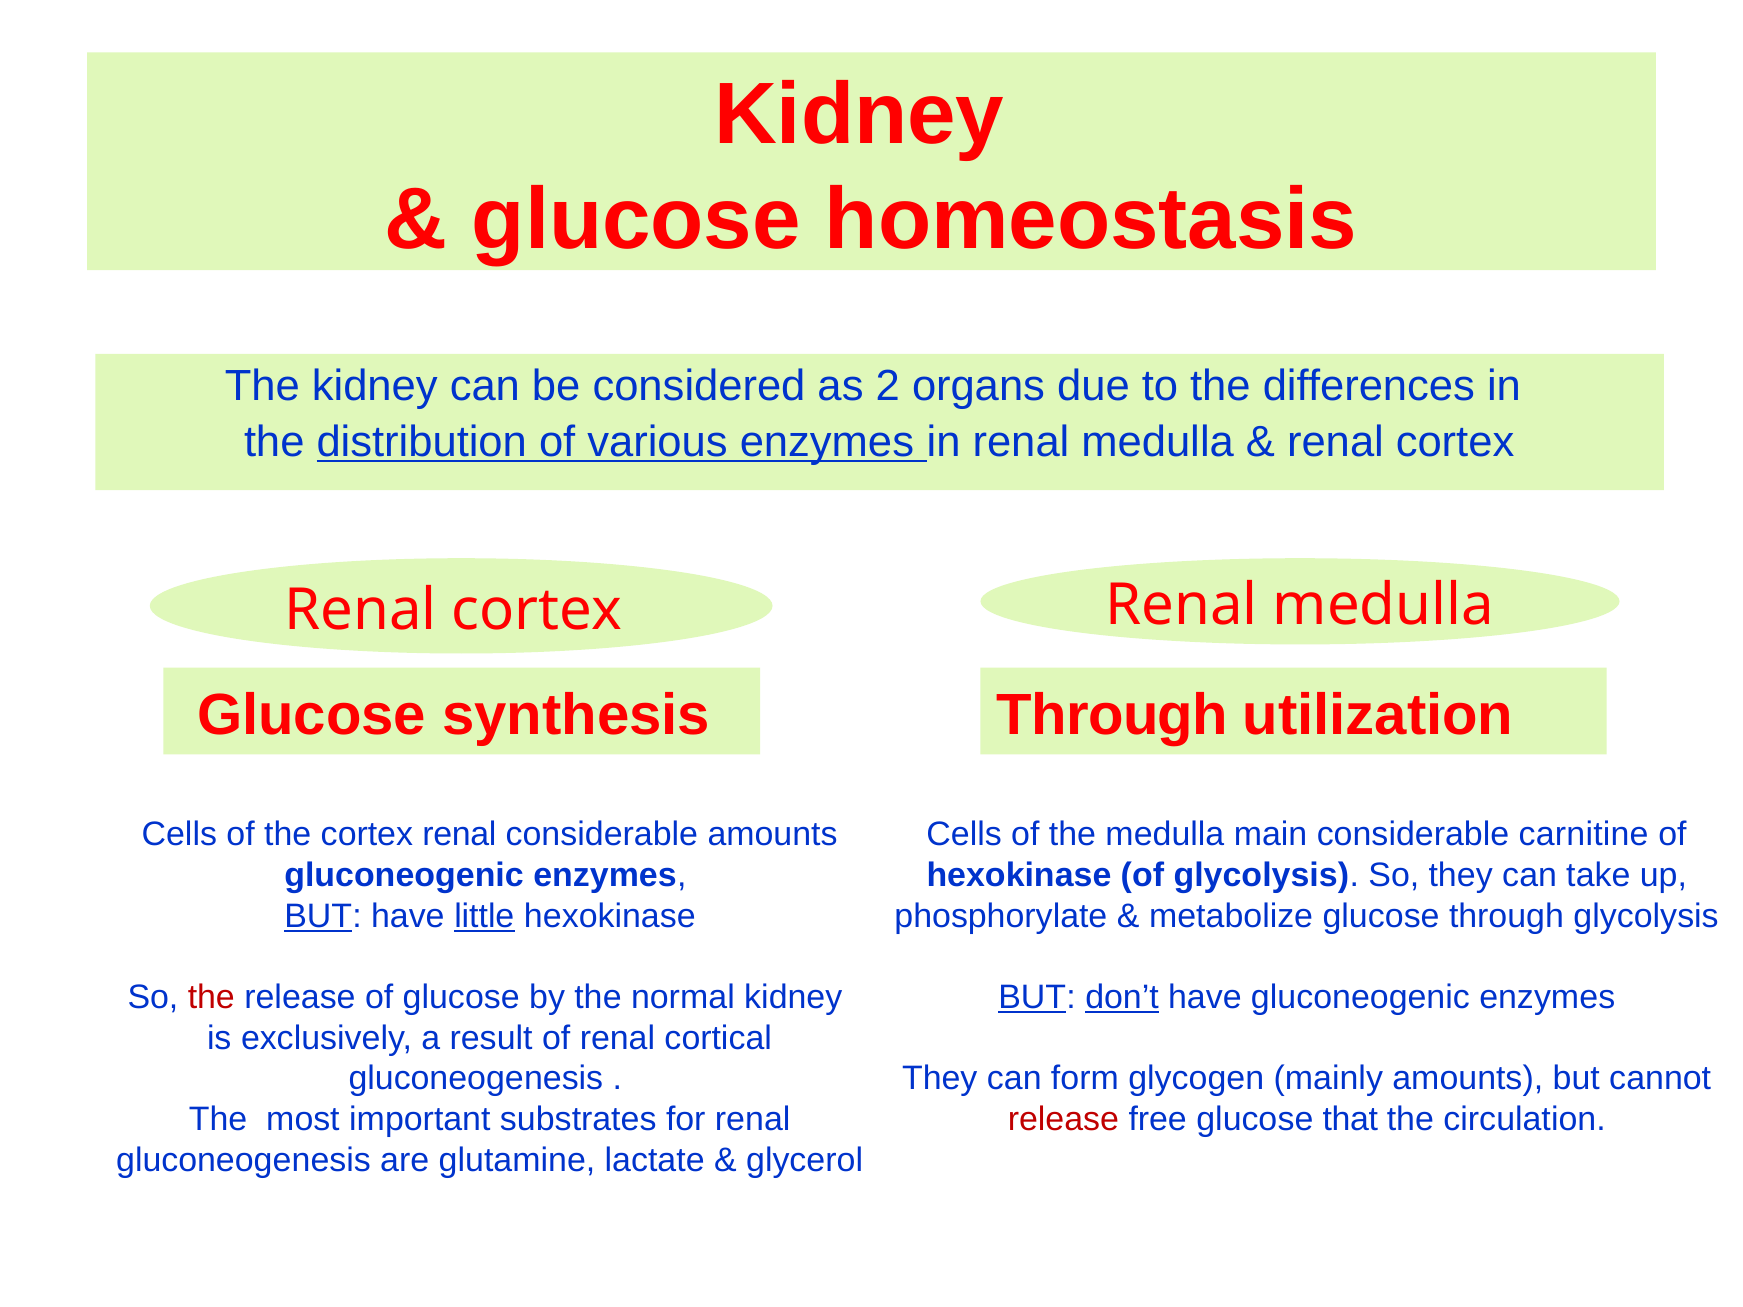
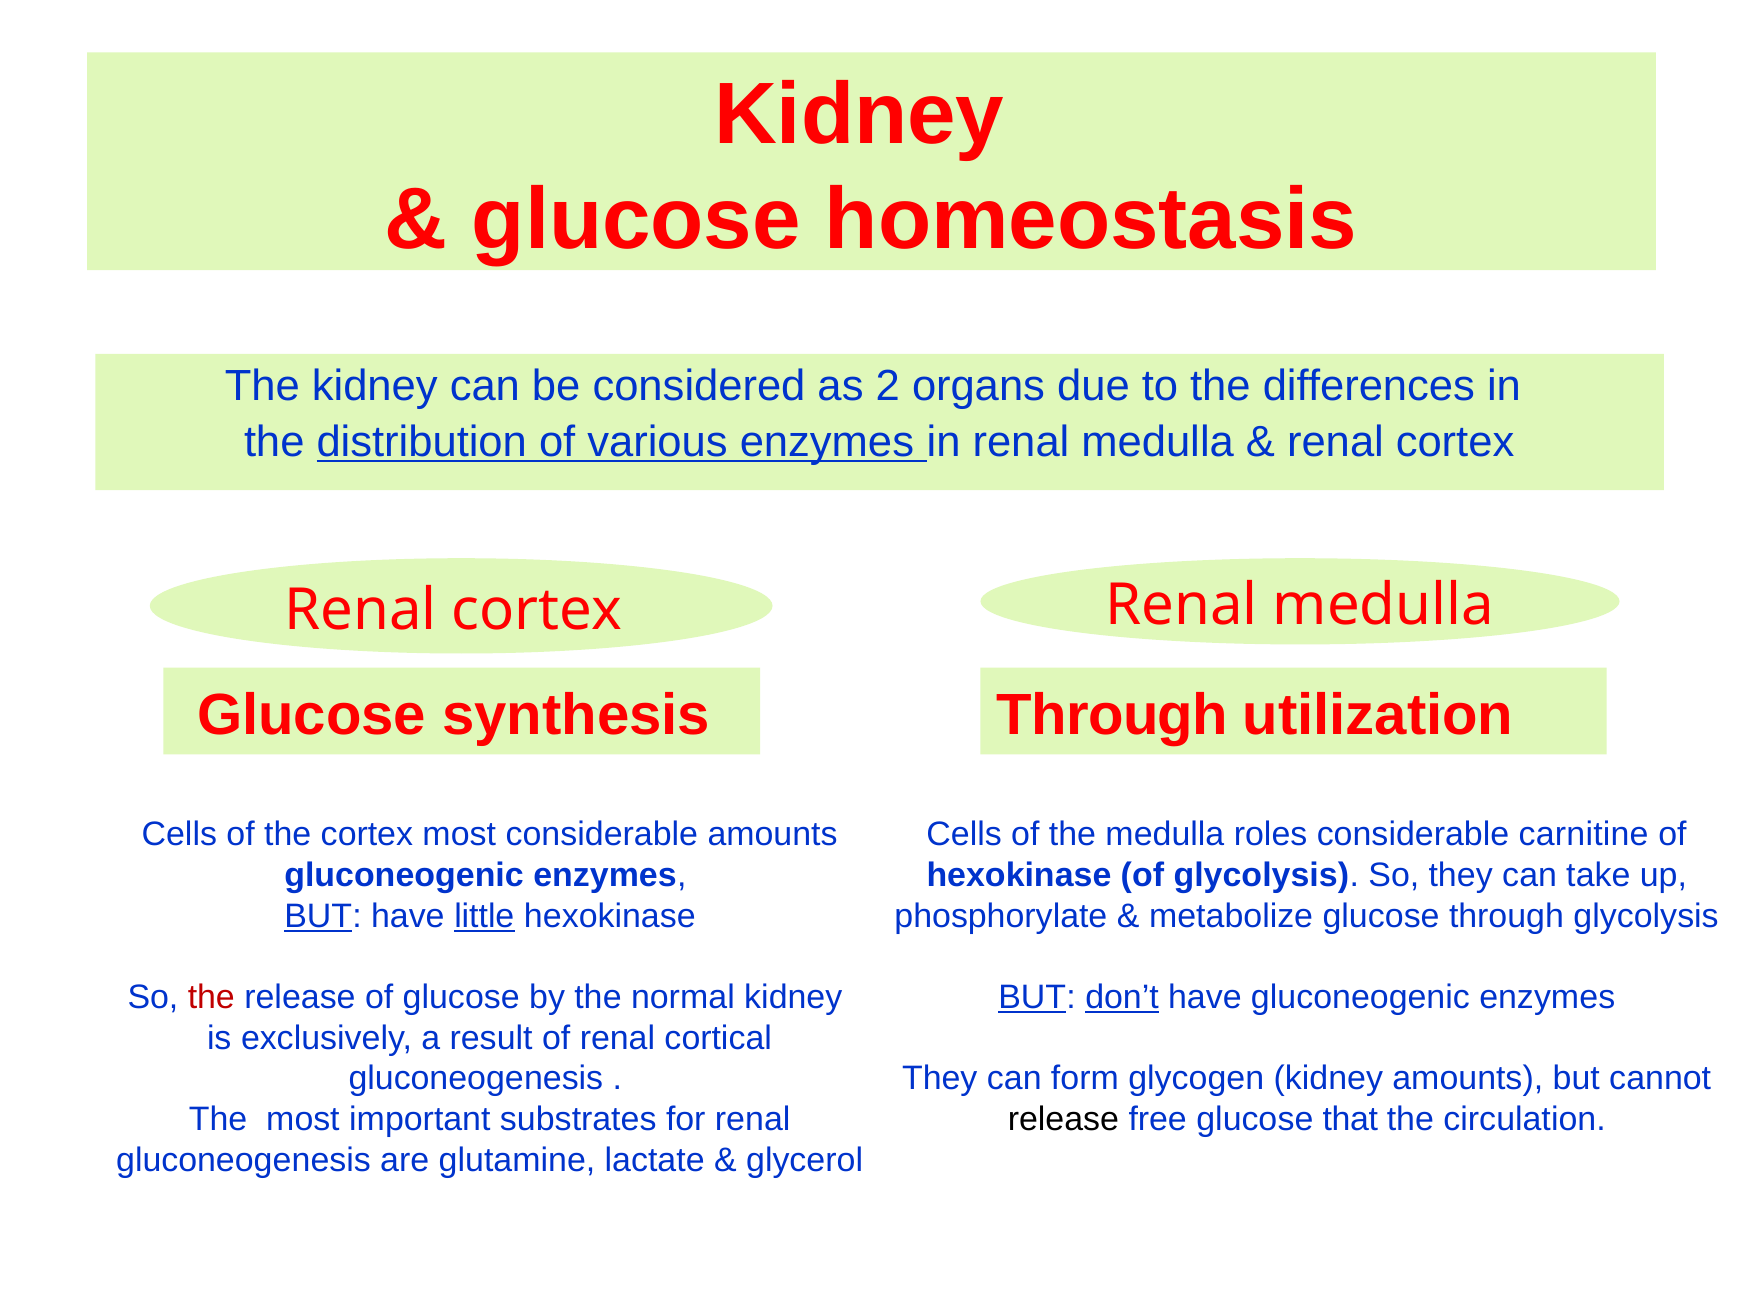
main: main -> roles
the cortex renal: renal -> most
glycogen mainly: mainly -> kidney
release at (1063, 1119) colour: red -> black
